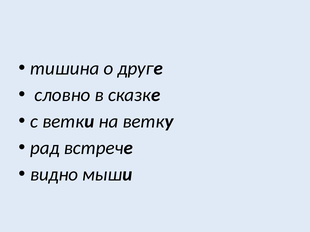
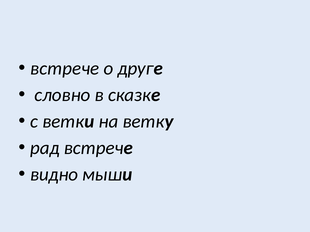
тишина at (65, 69): тишина -> встрече
